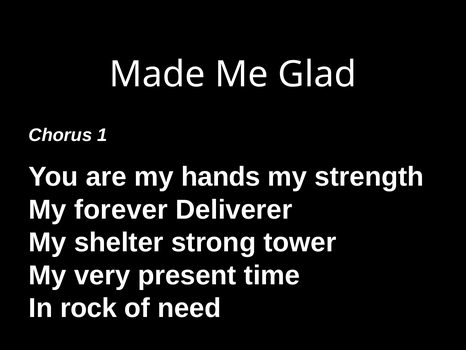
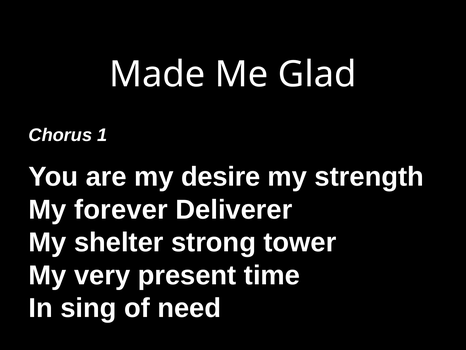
hands: hands -> desire
rock: rock -> sing
